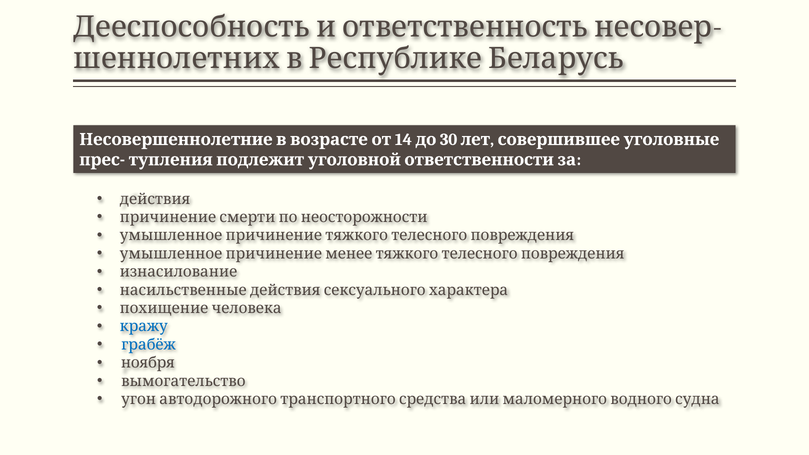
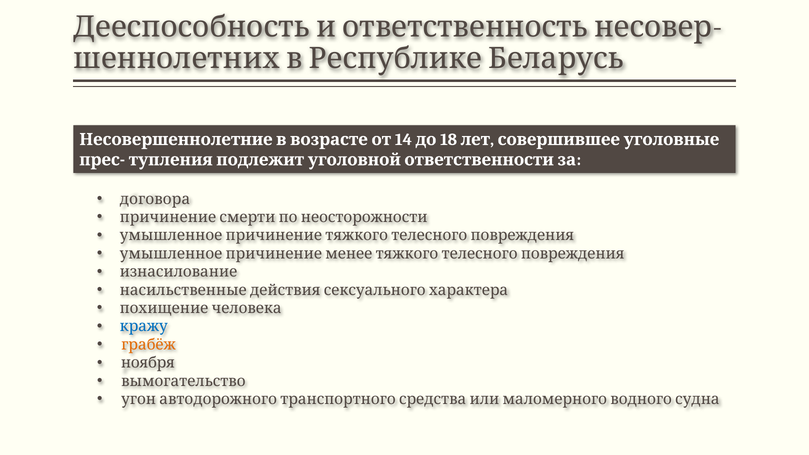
30: 30 -> 18
действия: действия -> договора
грабёж colour: blue -> orange
